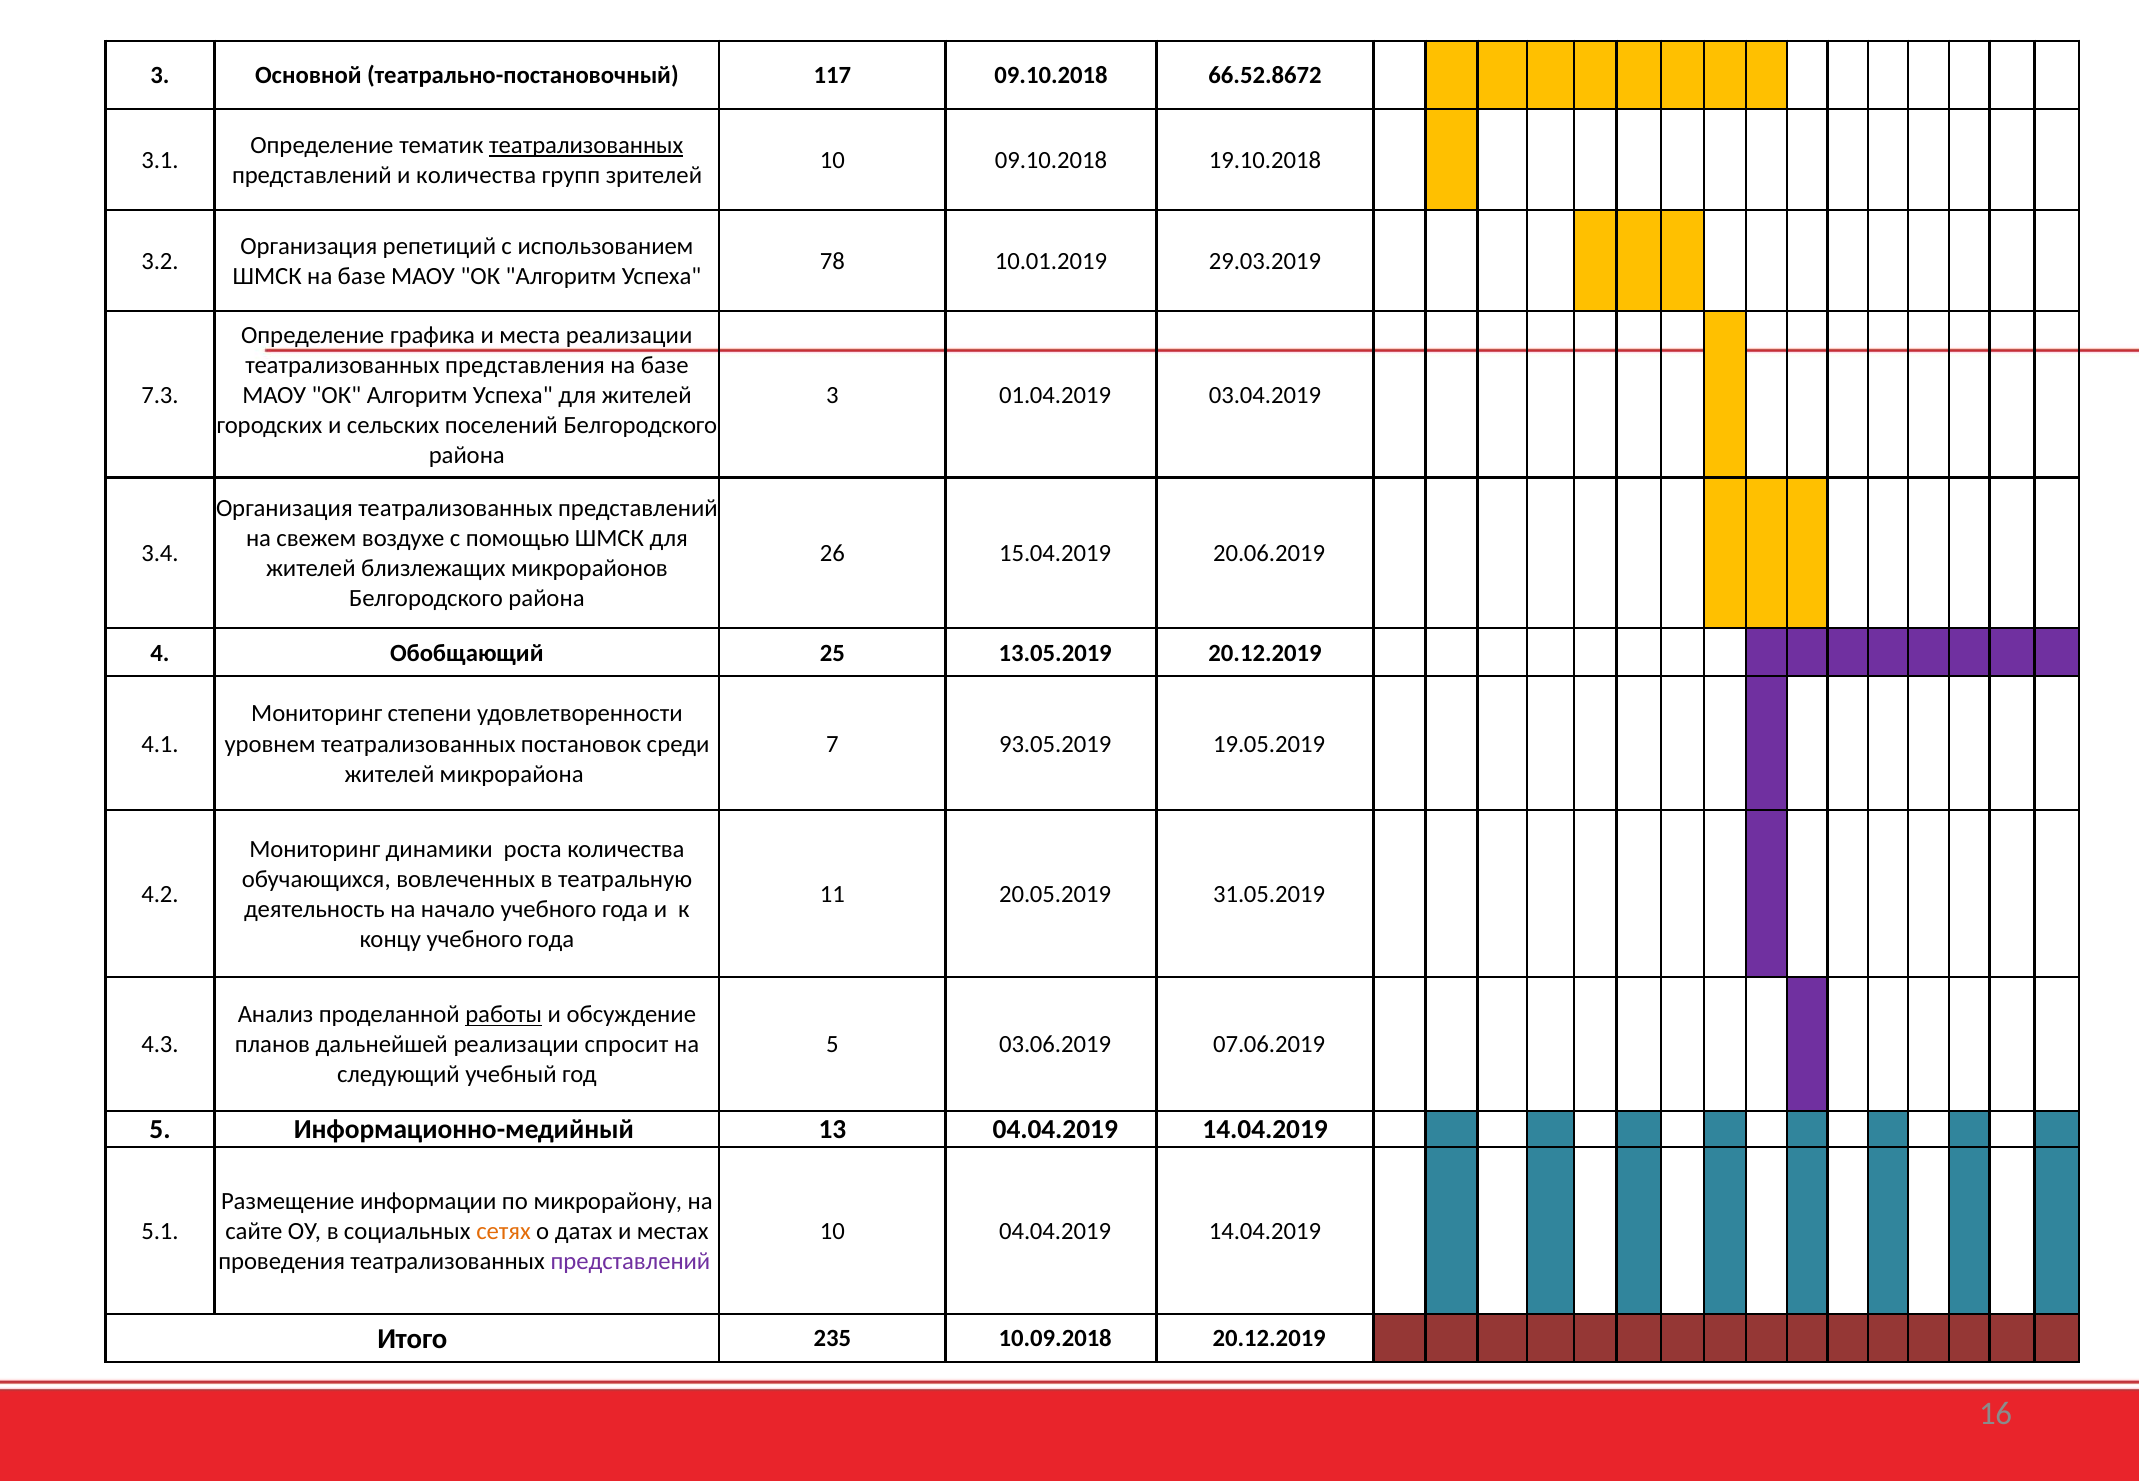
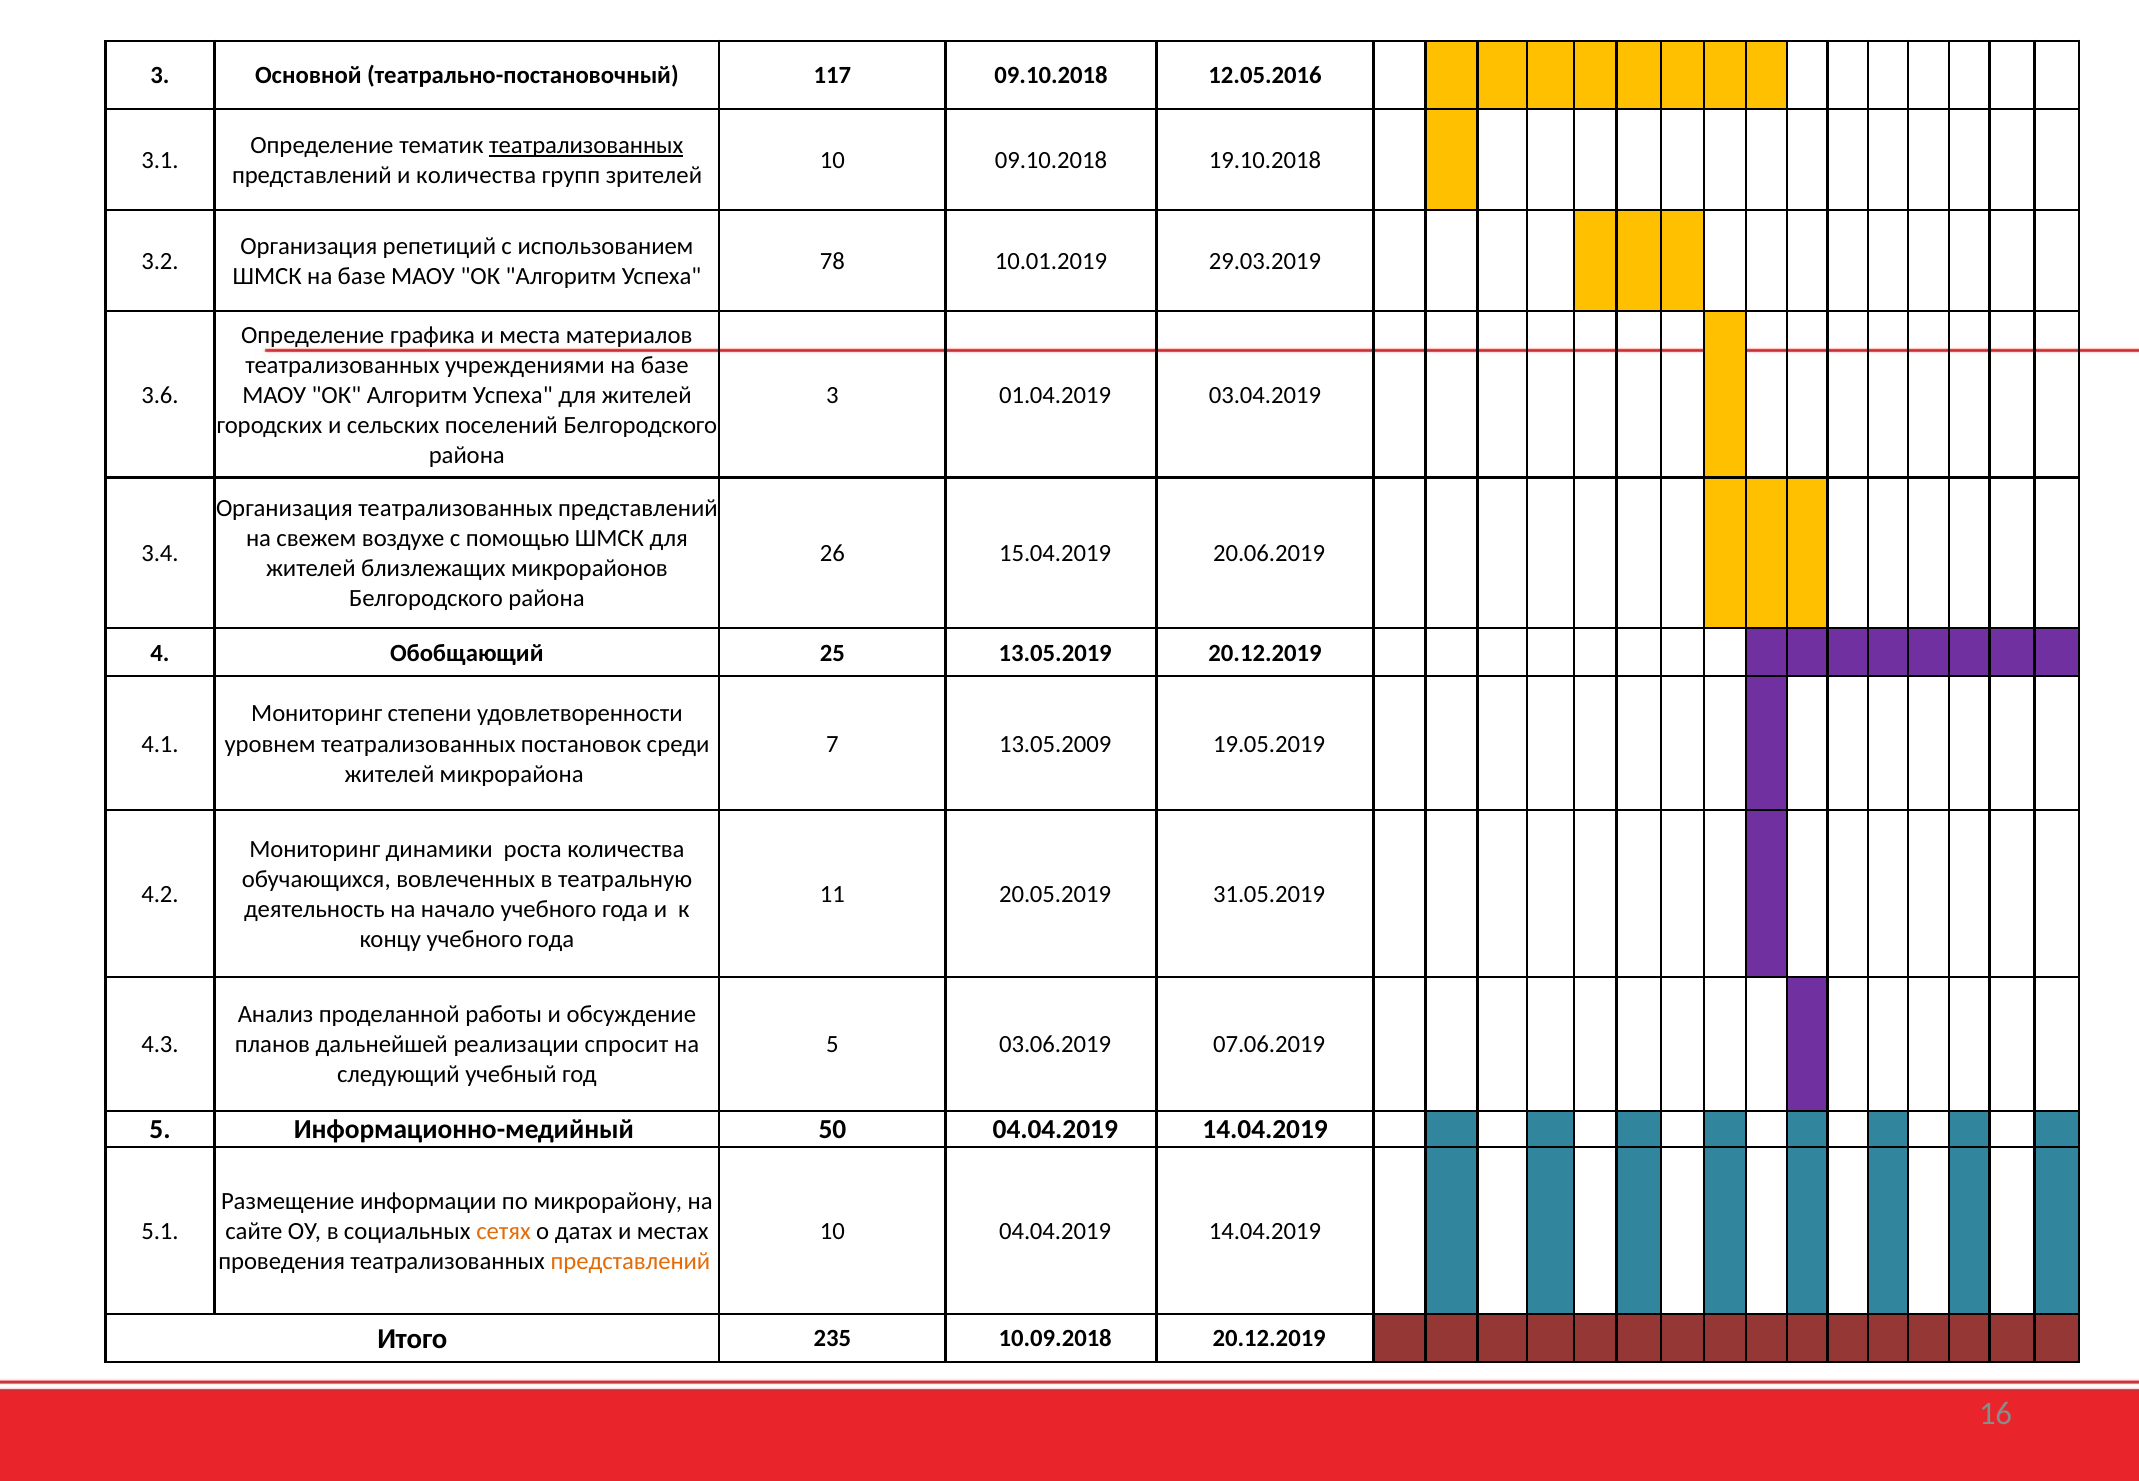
66.52.8672: 66.52.8672 -> 12.05.2016
места реализации: реализации -> материалов
представления: представления -> учреждениями
7.3: 7.3 -> 3.6
93.05.2019: 93.05.2019 -> 13.05.2009
работы underline: present -> none
13: 13 -> 50
представлений at (630, 1261) colour: purple -> orange
